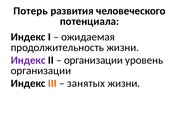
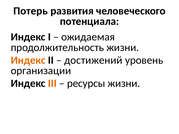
Индекс at (28, 60) colour: purple -> orange
организации at (93, 60): организации -> достижений
занятых: занятых -> ресурсы
